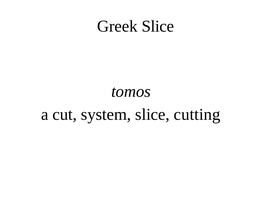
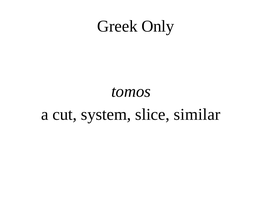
Greek Slice: Slice -> Only
cutting: cutting -> similar
